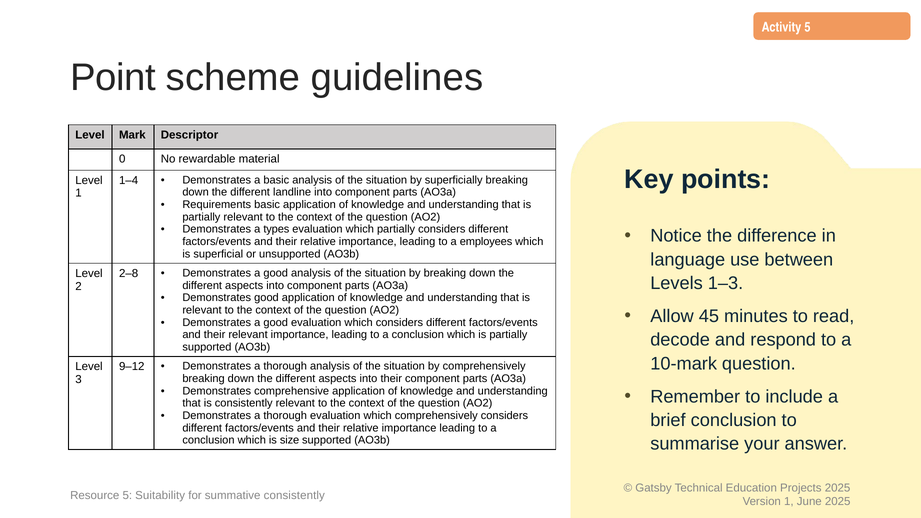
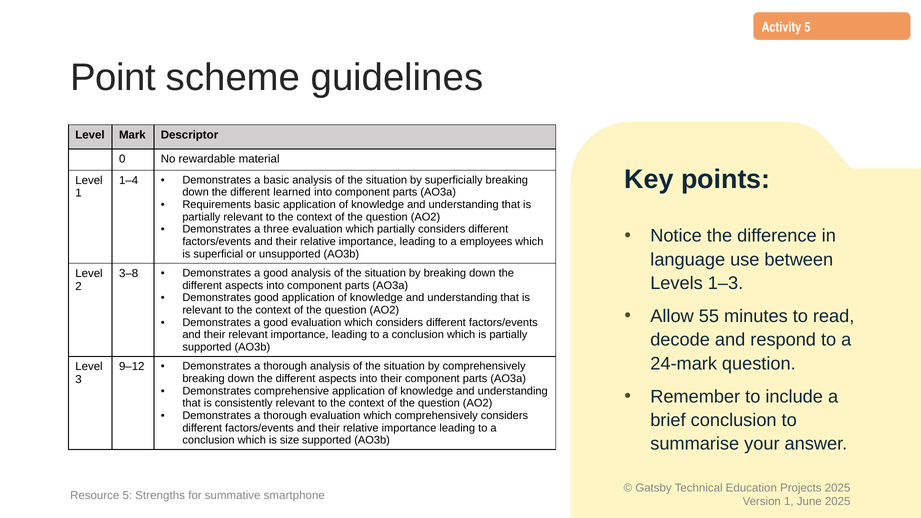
landline: landline -> learned
types: types -> three
2–8: 2–8 -> 3–8
45: 45 -> 55
10-mark: 10-mark -> 24-mark
Suitability: Suitability -> Strengths
summative consistently: consistently -> smartphone
